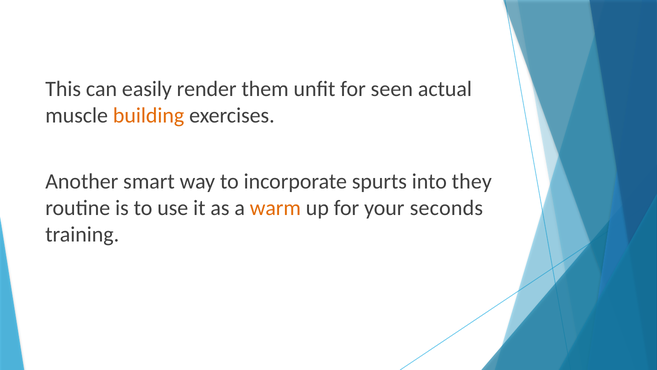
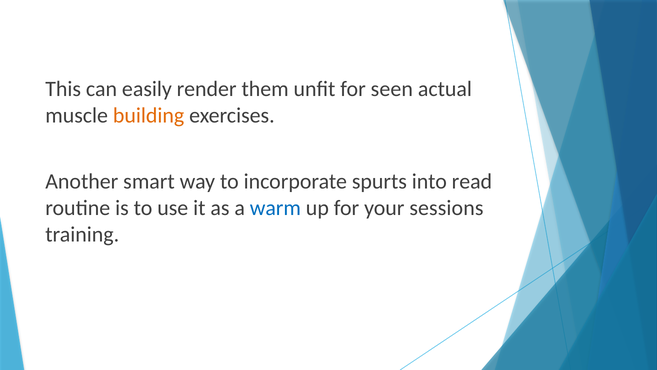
they: they -> read
warm colour: orange -> blue
seconds: seconds -> sessions
